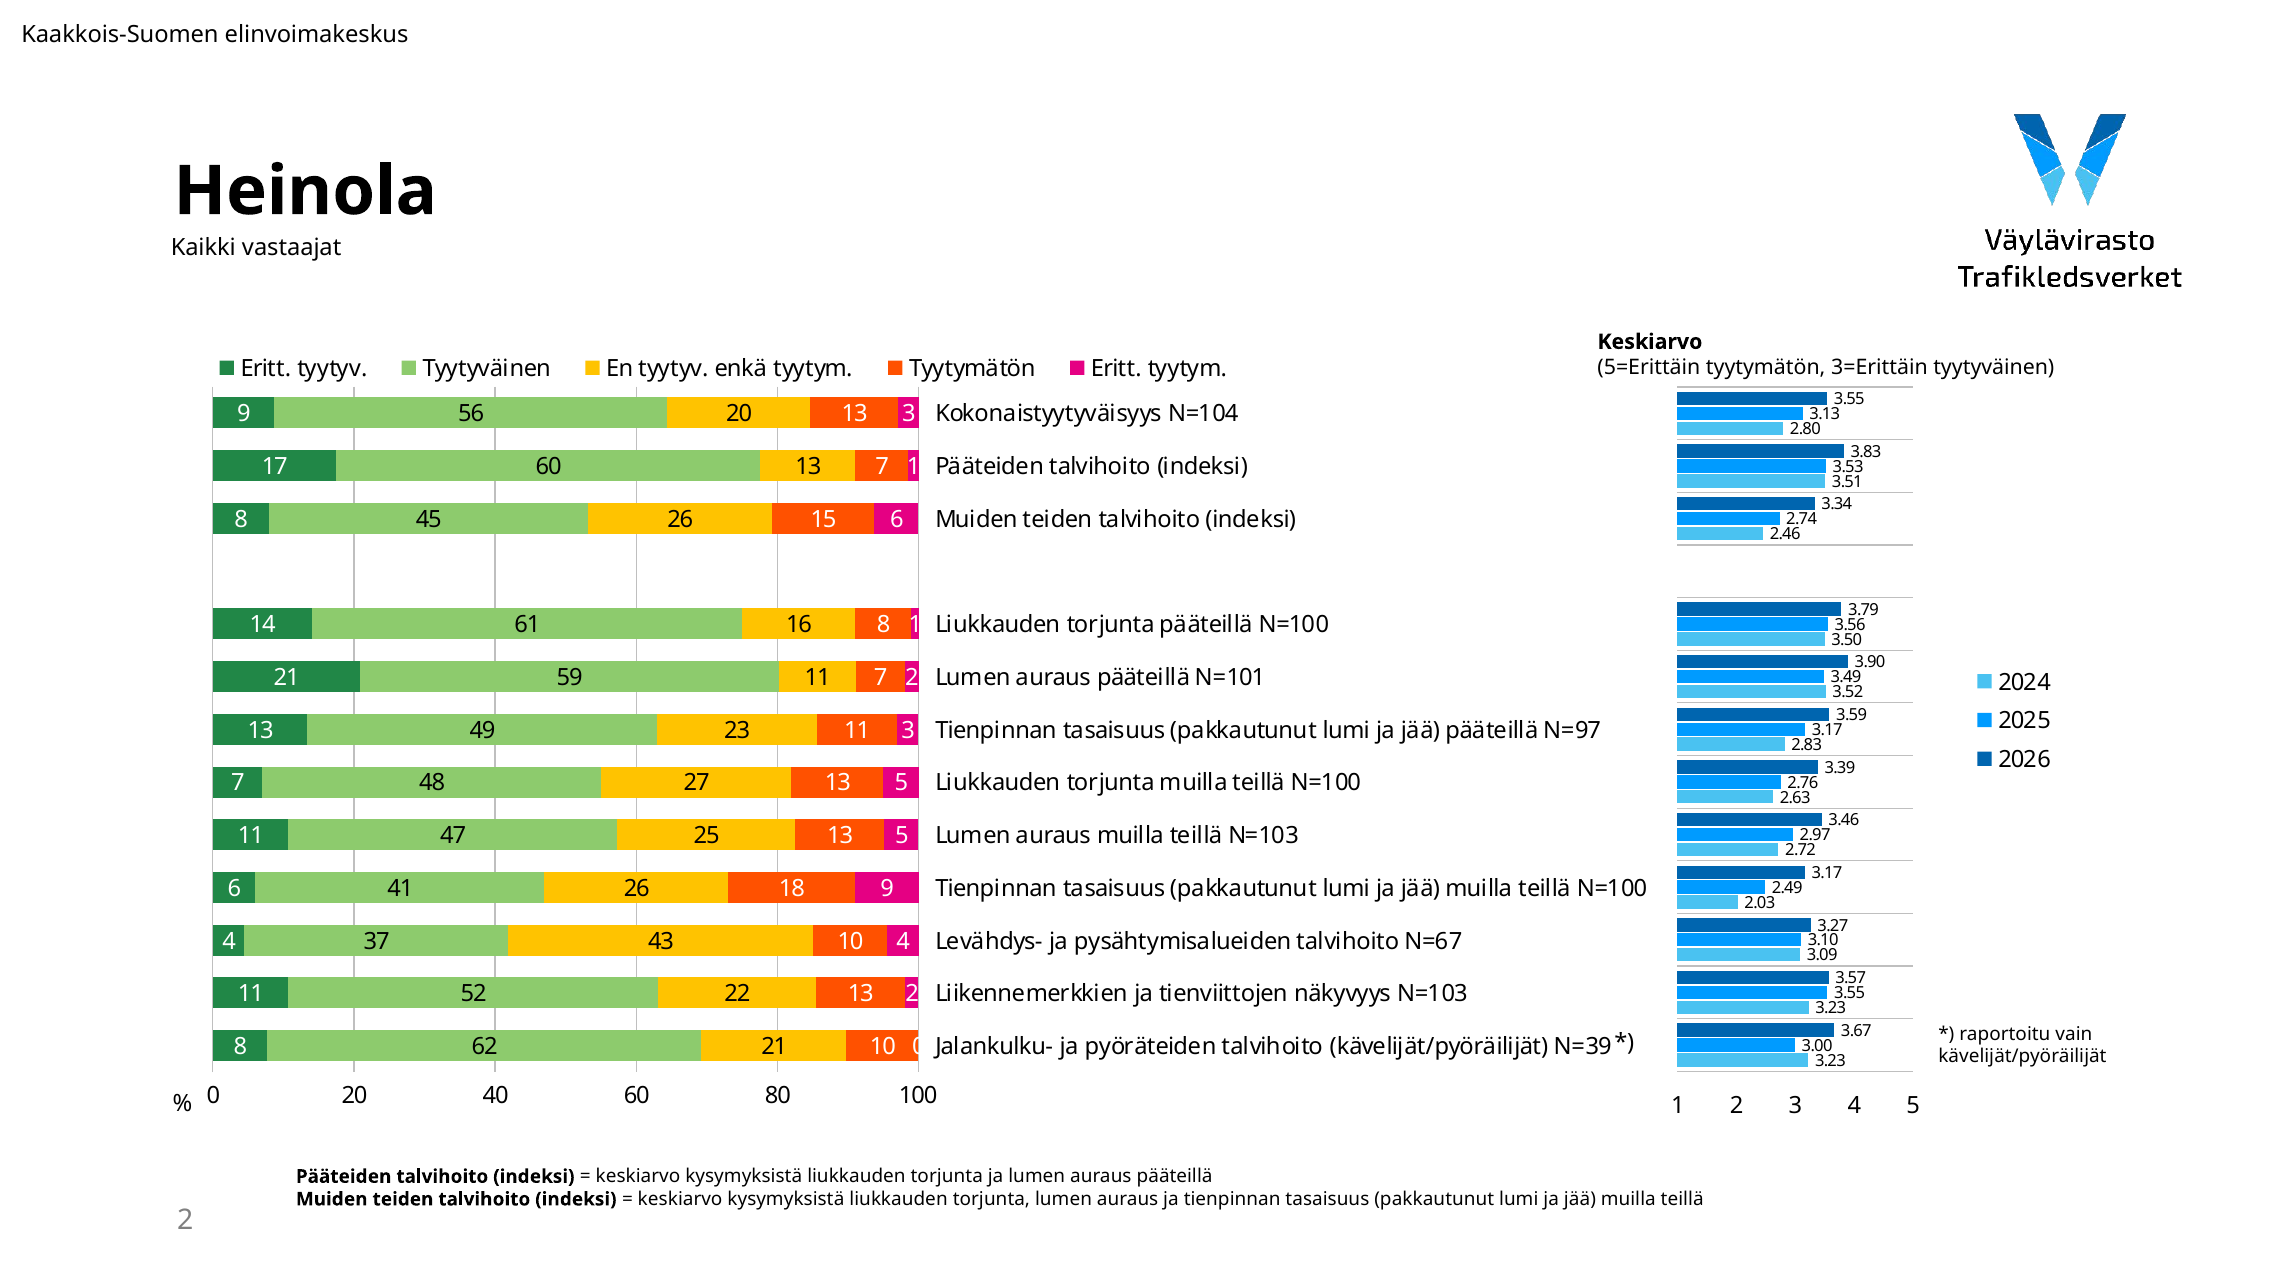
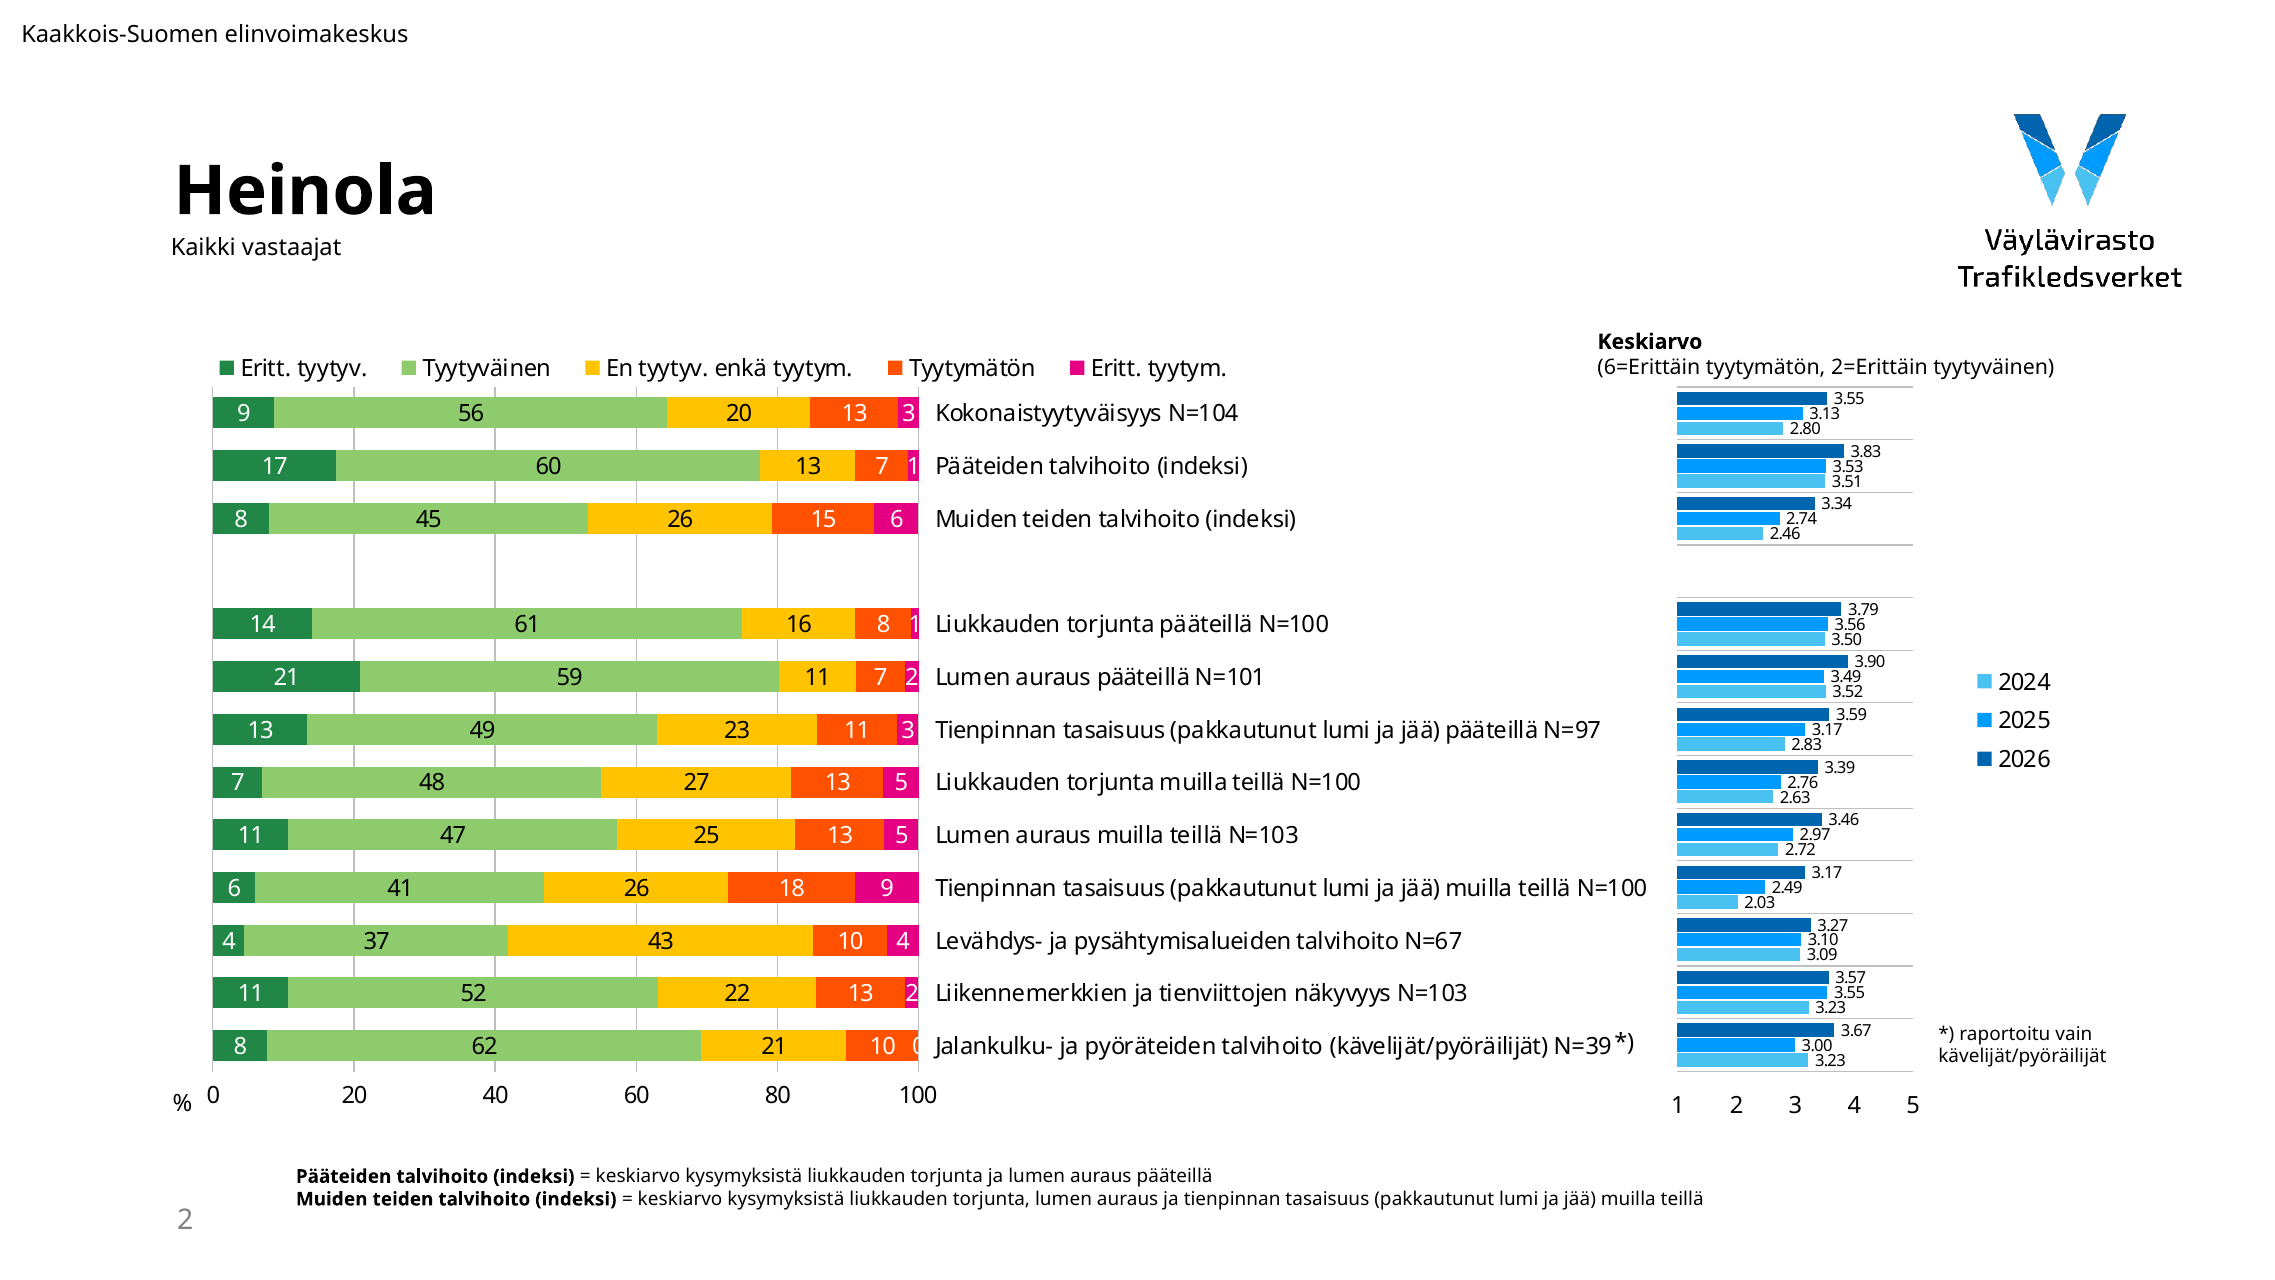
5=Erittäin: 5=Erittäin -> 6=Erittäin
3=Erittäin: 3=Erittäin -> 2=Erittäin
